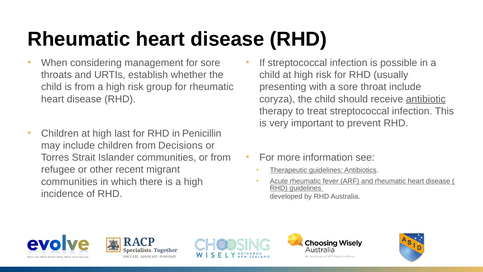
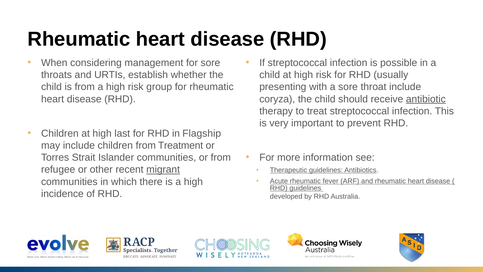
Penicillin: Penicillin -> Flagship
Decisions: Decisions -> Treatment
migrant underline: none -> present
